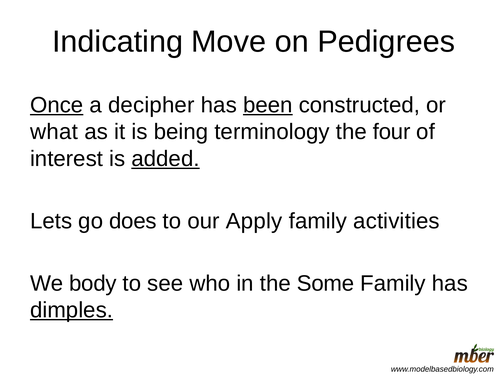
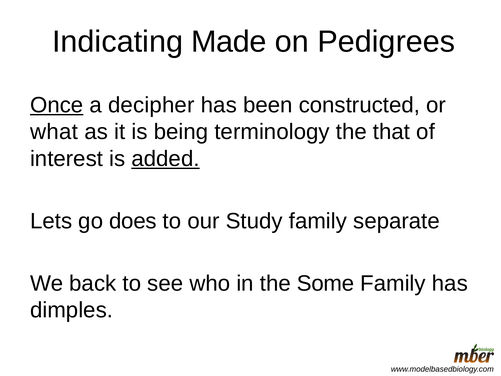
Move: Move -> Made
been underline: present -> none
four: four -> that
Apply: Apply -> Study
activities: activities -> separate
body: body -> back
dimples underline: present -> none
